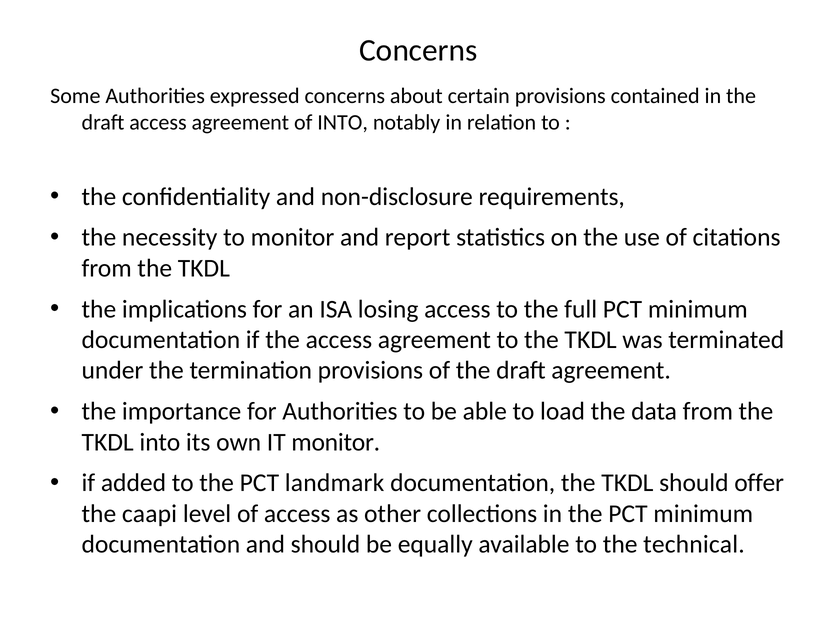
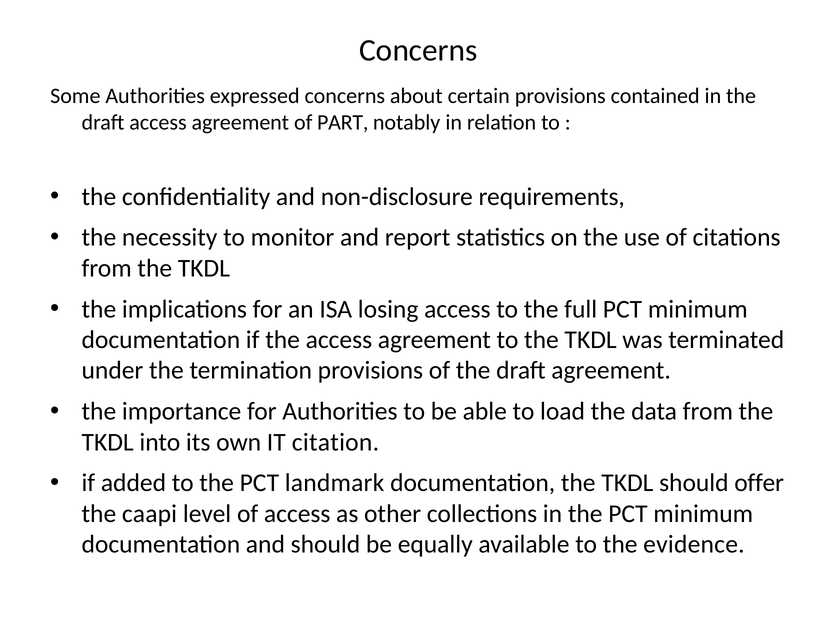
of INTO: INTO -> PART
IT monitor: monitor -> citation
technical: technical -> evidence
